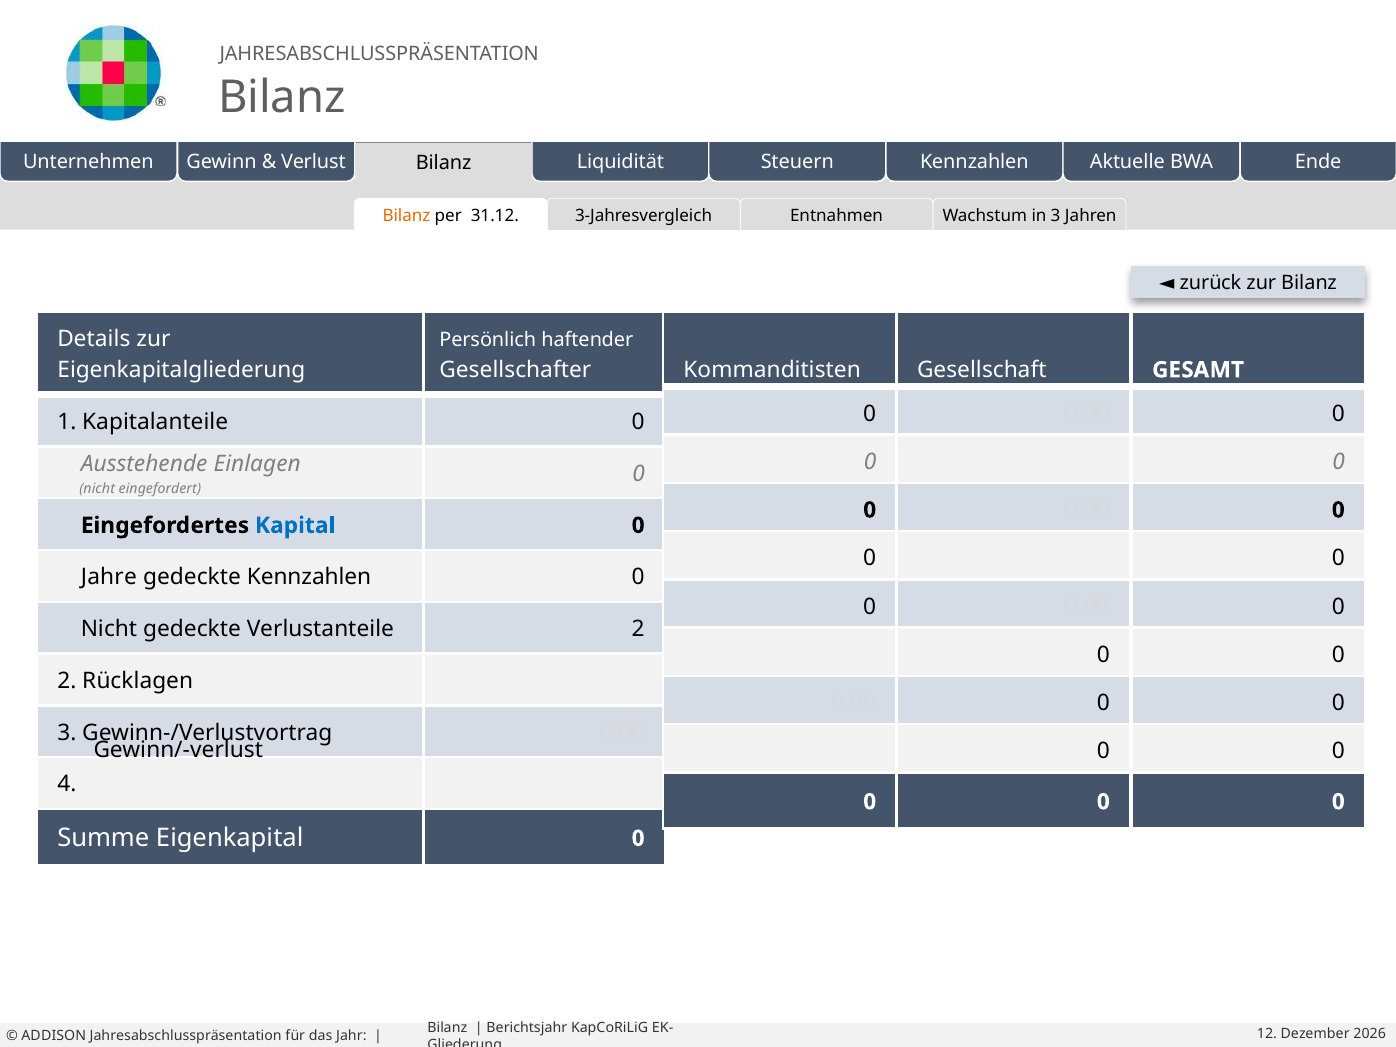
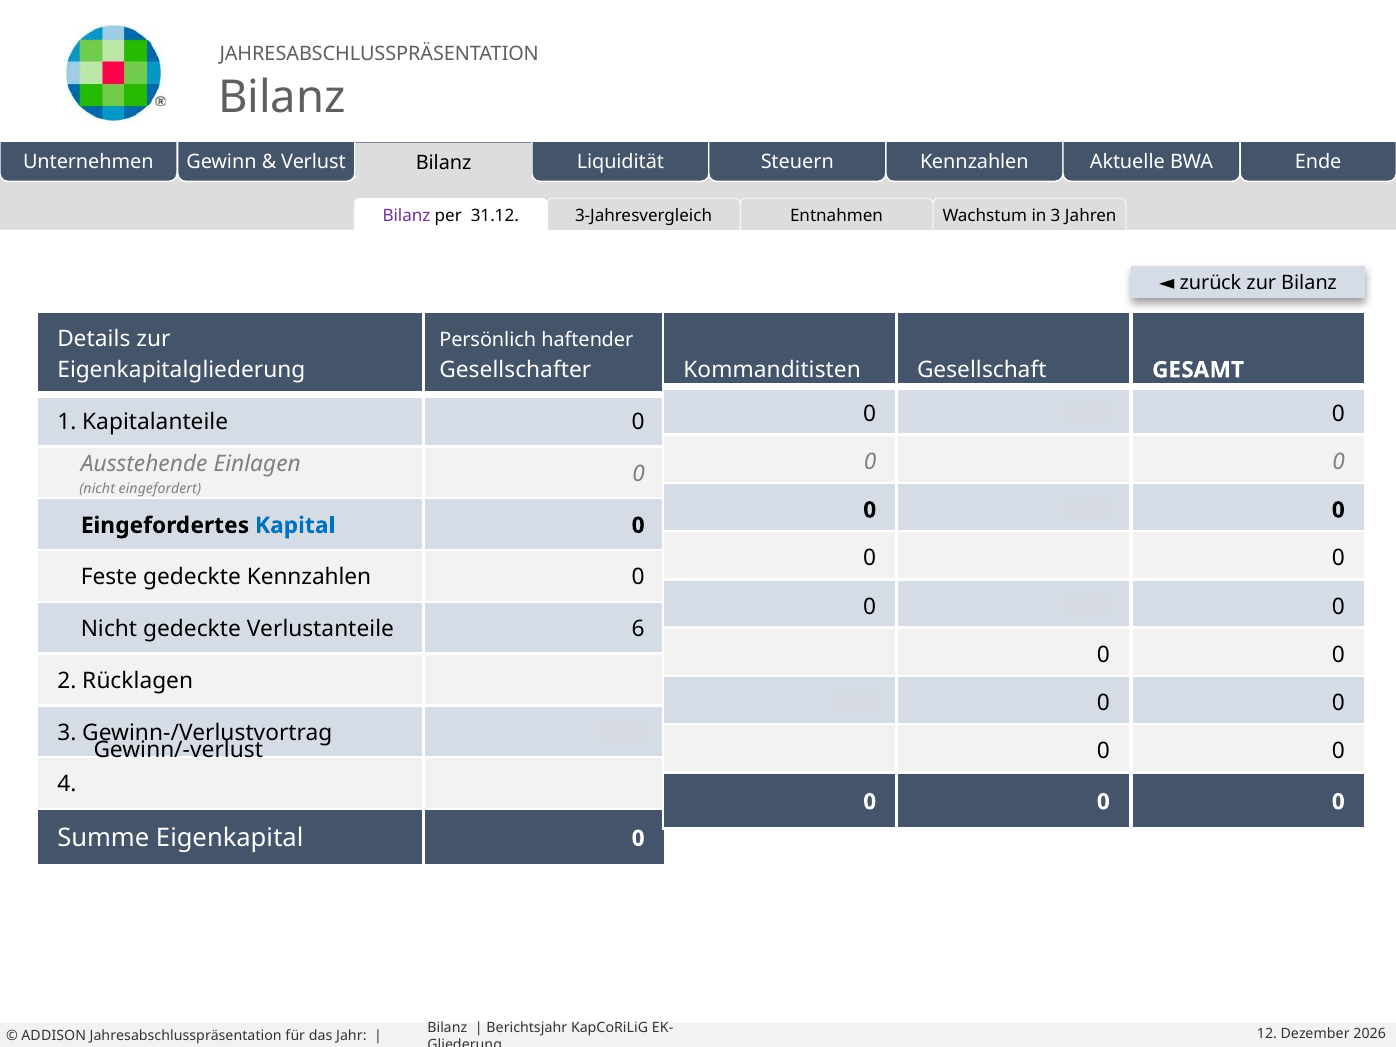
Bilanz at (406, 216) colour: orange -> purple
Jahre: Jahre -> Feste
Verlustanteile 2: 2 -> 6
